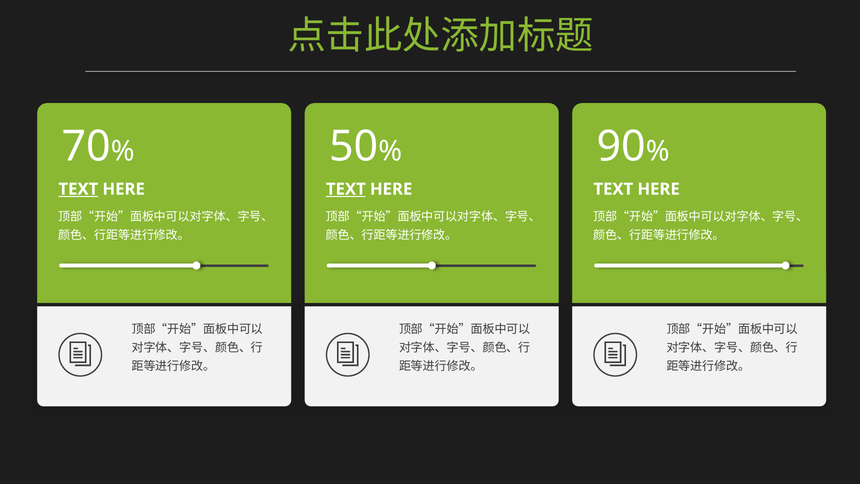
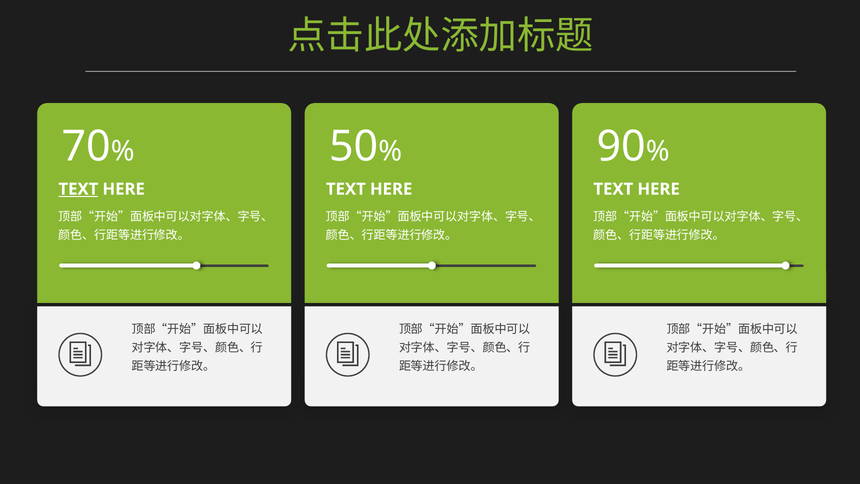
TEXT at (346, 189) underline: present -> none
